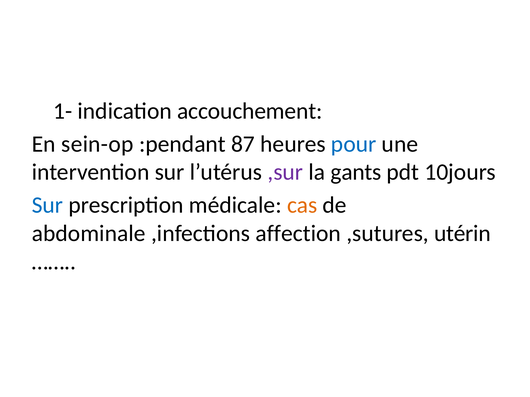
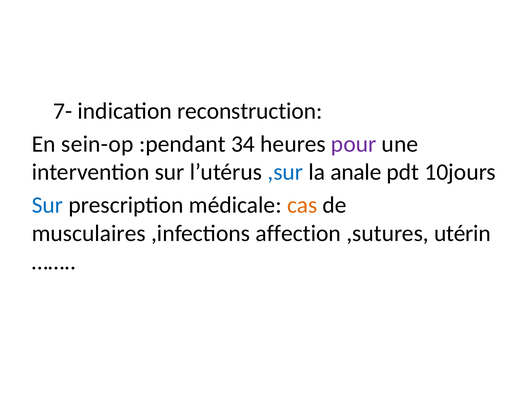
1-: 1- -> 7-
accouchement: accouchement -> reconstruction
87: 87 -> 34
pour colour: blue -> purple
,sur colour: purple -> blue
gants: gants -> anale
abdominale: abdominale -> musculaires
